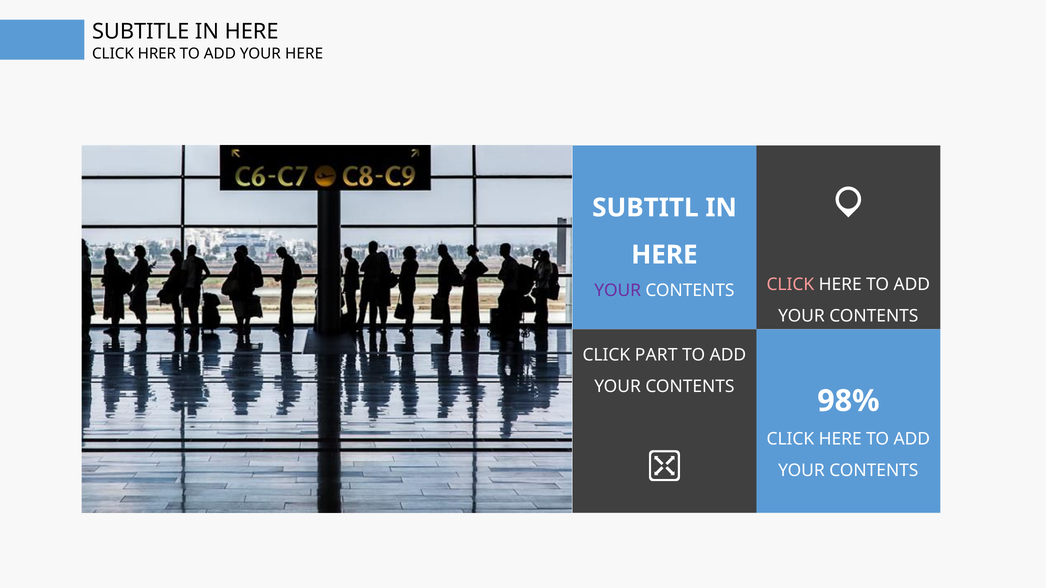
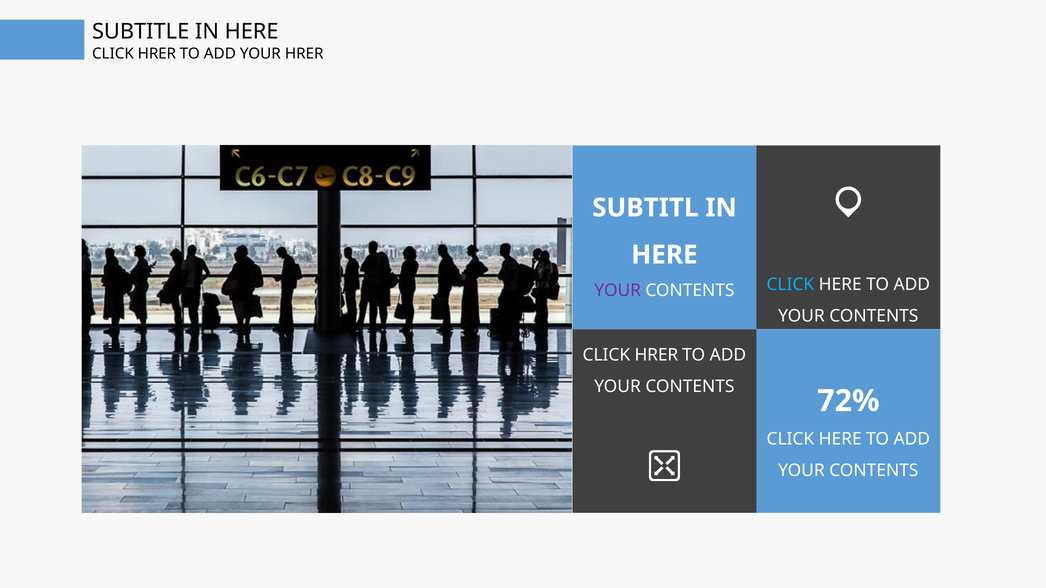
YOUR HERE: HERE -> HRER
CLICK at (790, 285) colour: pink -> light blue
PART at (656, 355): PART -> HRER
98%: 98% -> 72%
